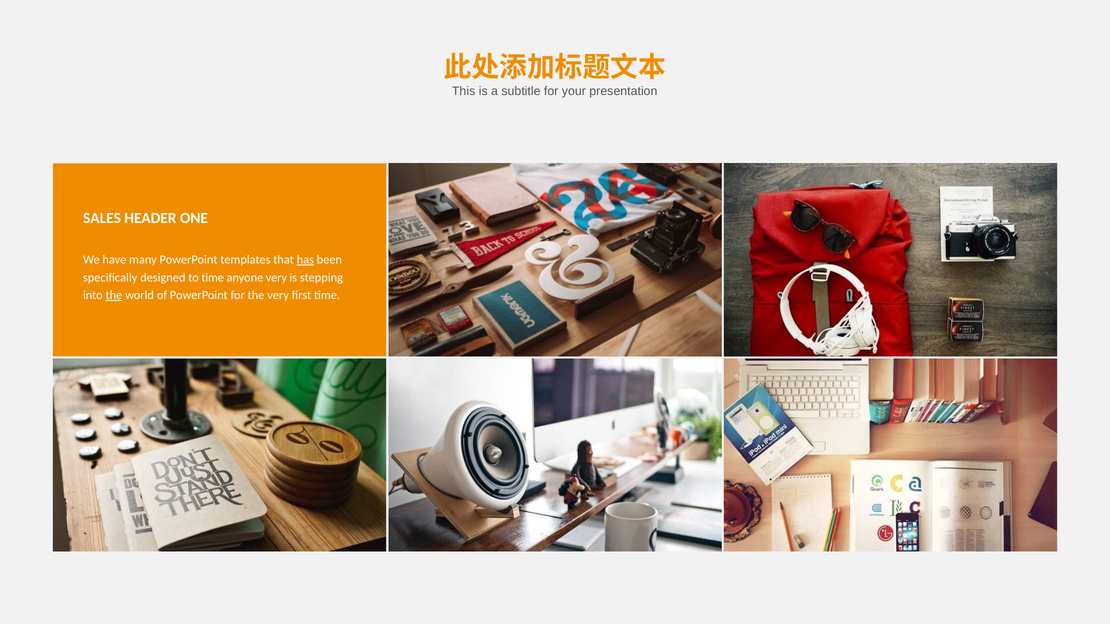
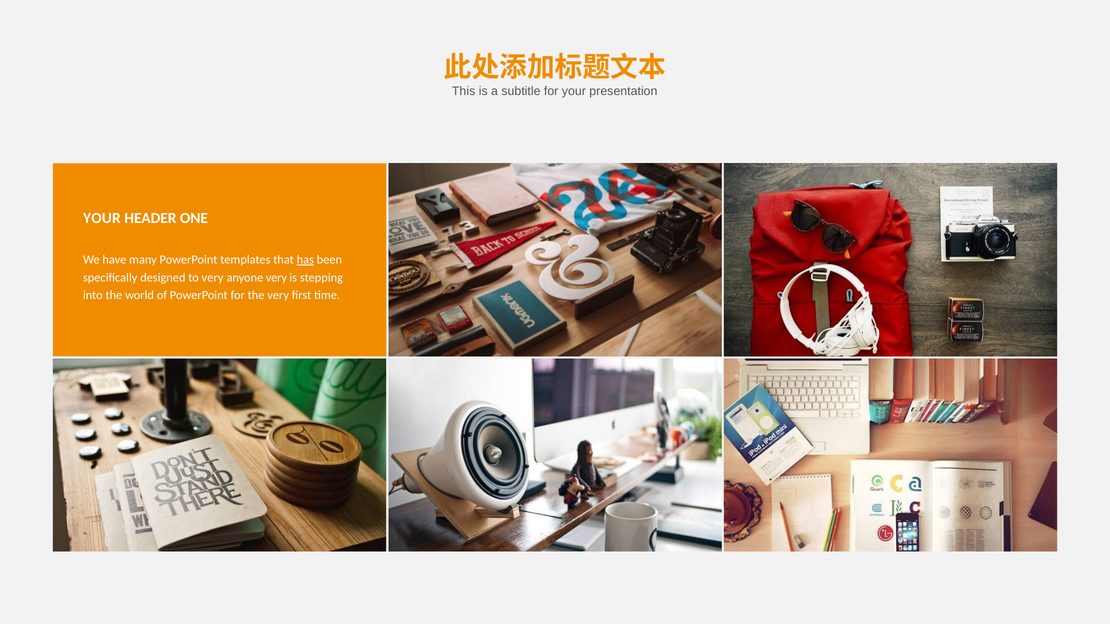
SALES at (102, 218): SALES -> YOUR
to time: time -> very
the at (114, 295) underline: present -> none
